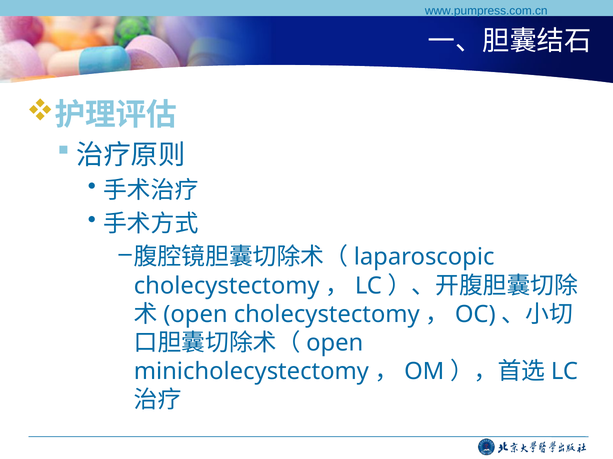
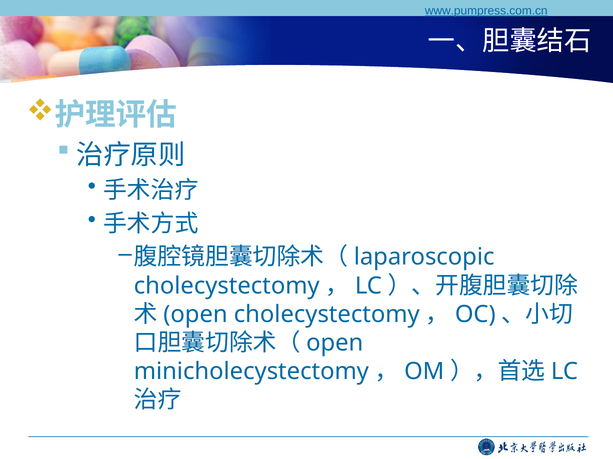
www.pumpress.com.cn underline: none -> present
